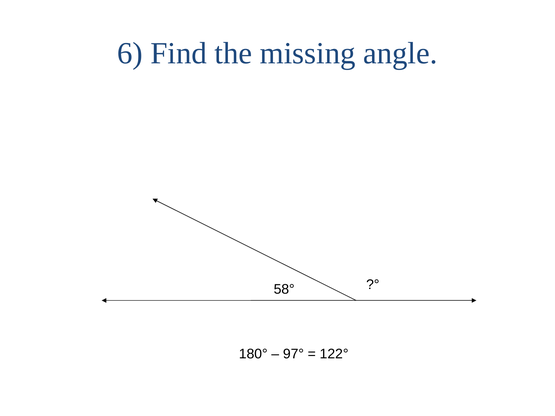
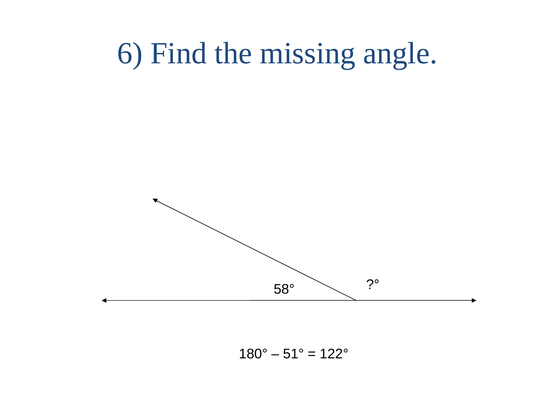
97°: 97° -> 51°
